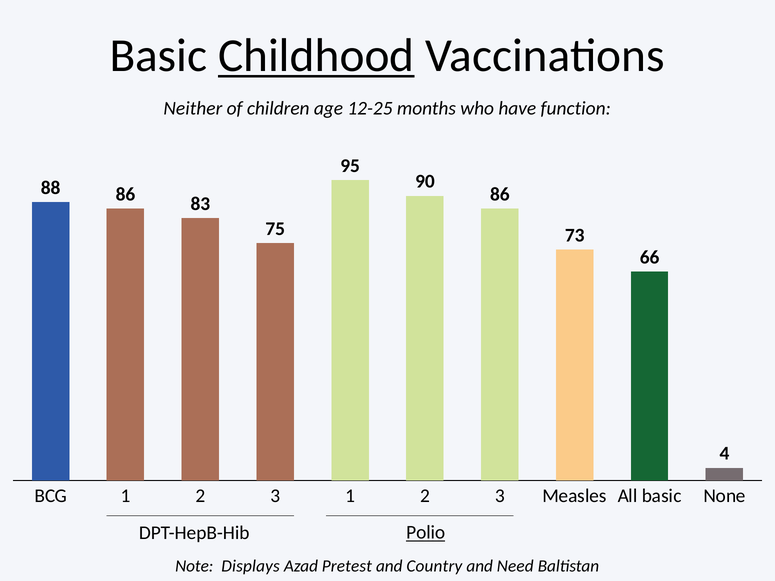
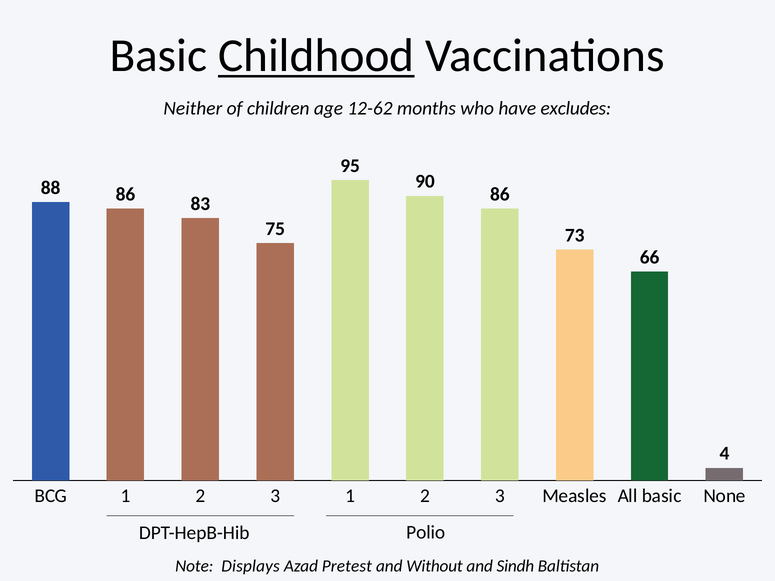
12-25: 12-25 -> 12-62
function: function -> excludes
Polio underline: present -> none
Country: Country -> Without
Need: Need -> Sindh
